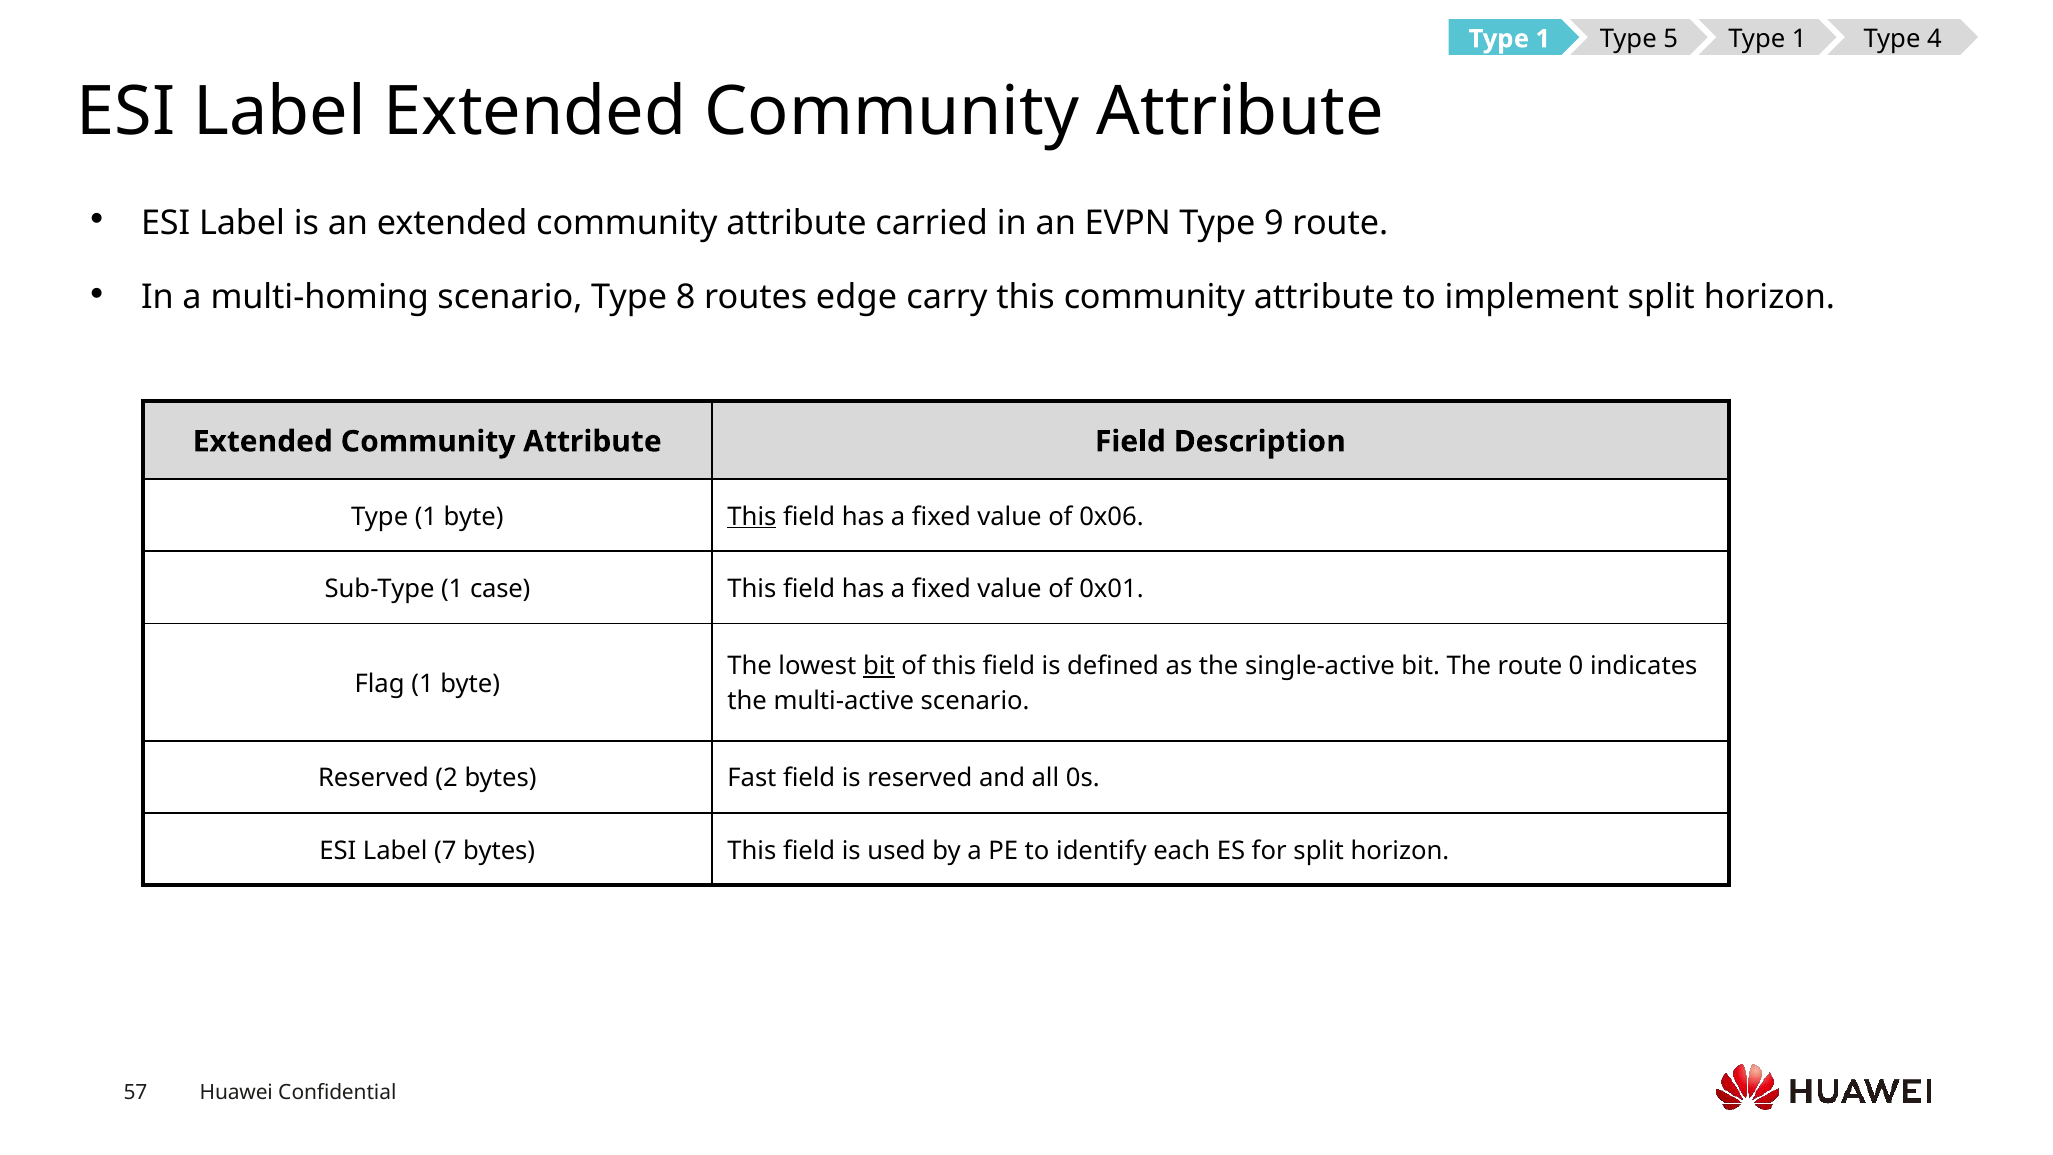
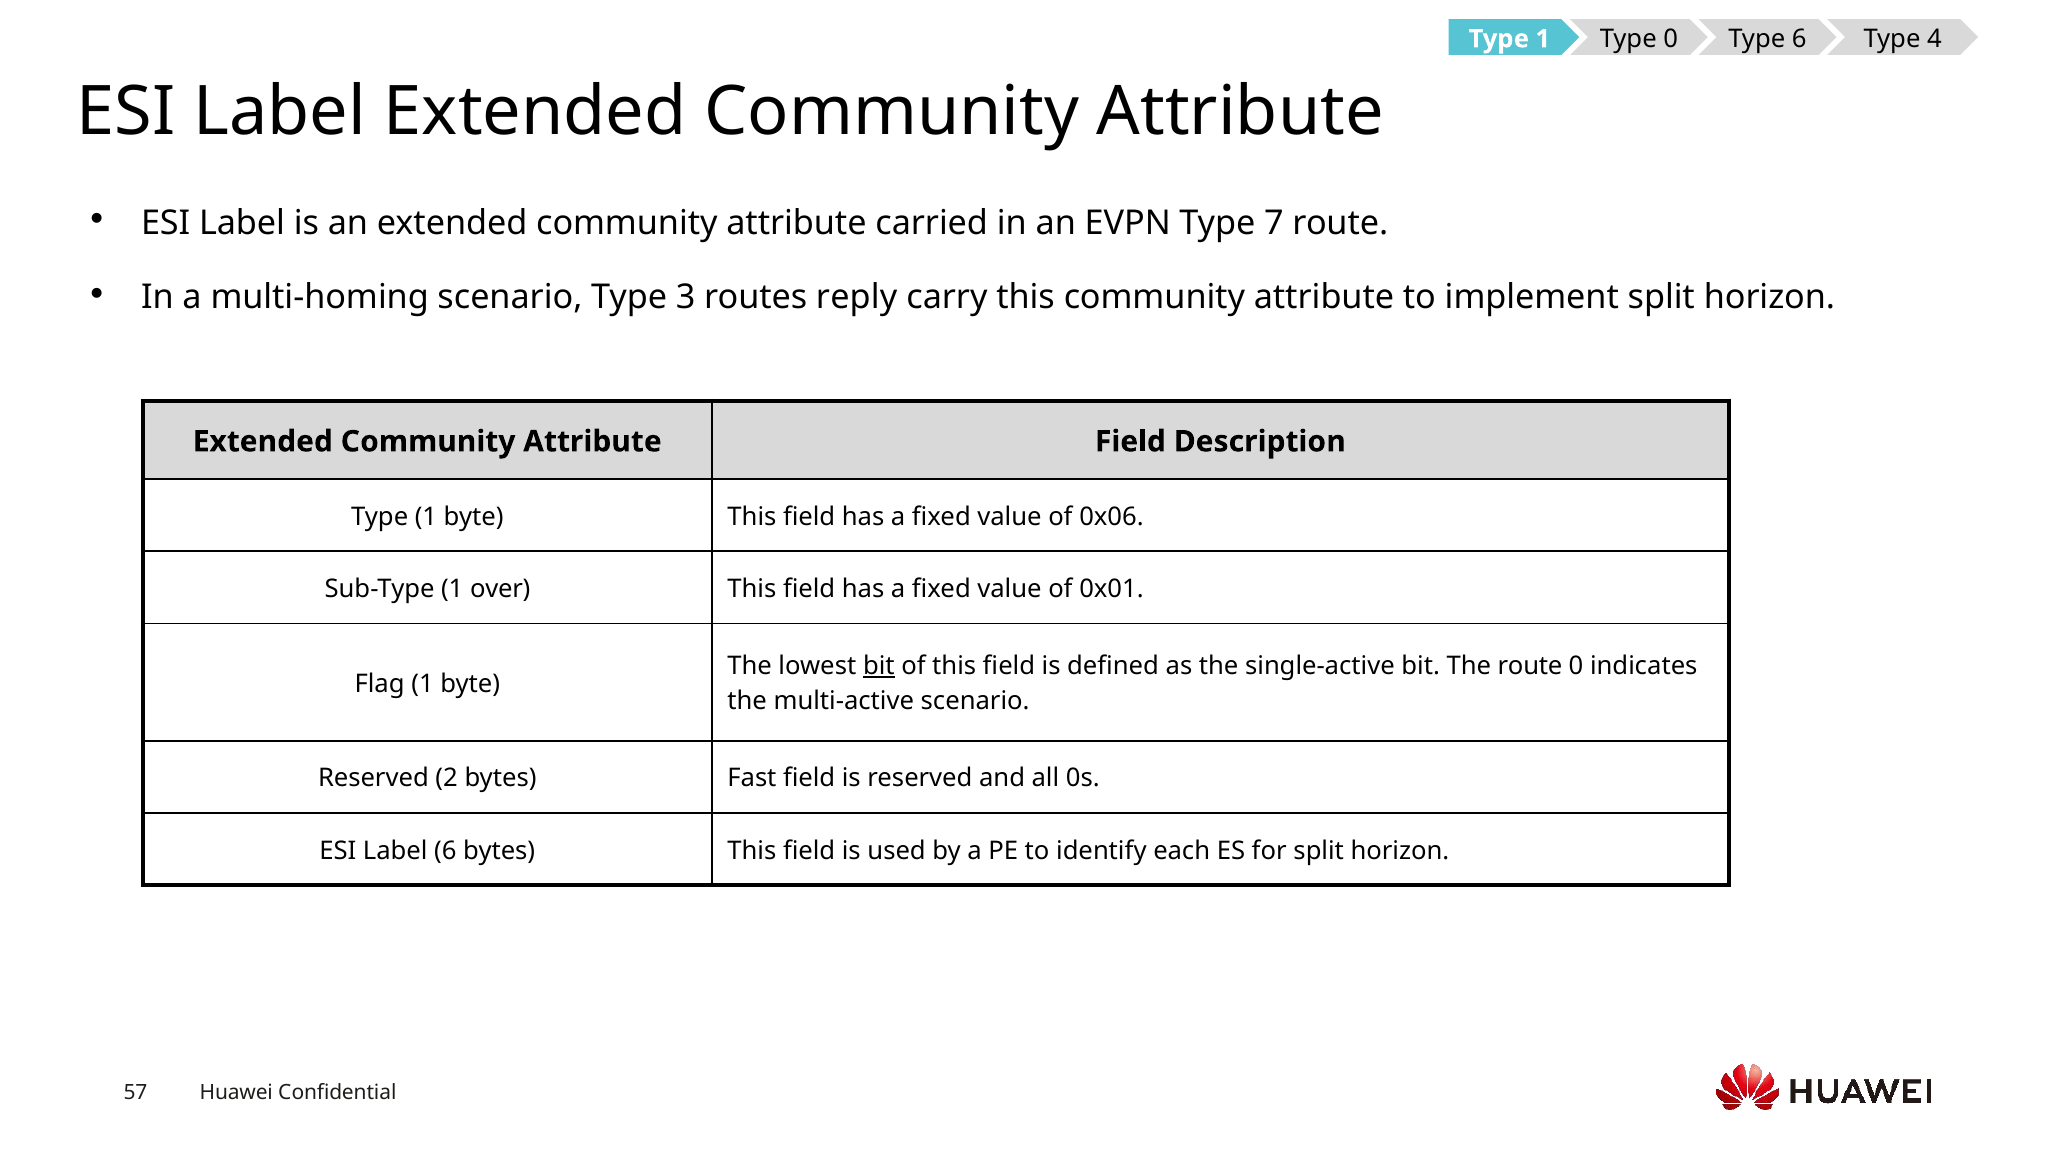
Type 5: 5 -> 0
1 at (1799, 39): 1 -> 6
9: 9 -> 7
8: 8 -> 3
edge: edge -> reply
This at (752, 517) underline: present -> none
case: case -> over
Label 7: 7 -> 6
